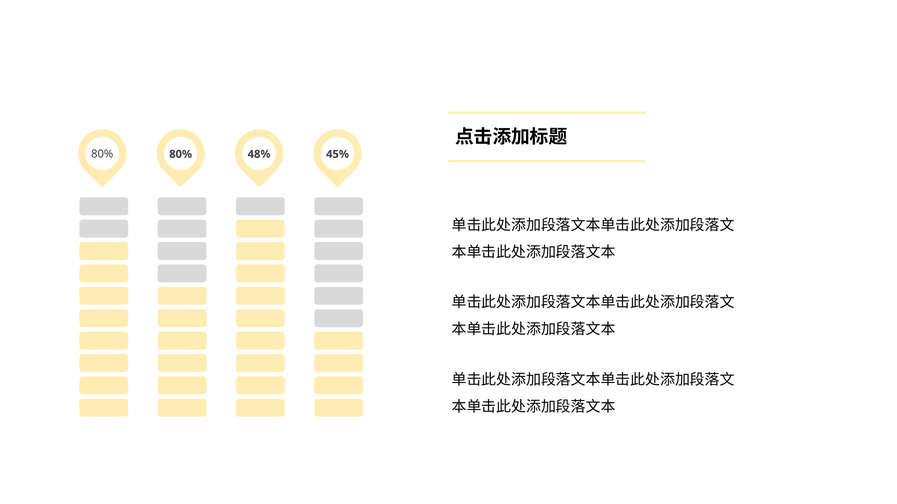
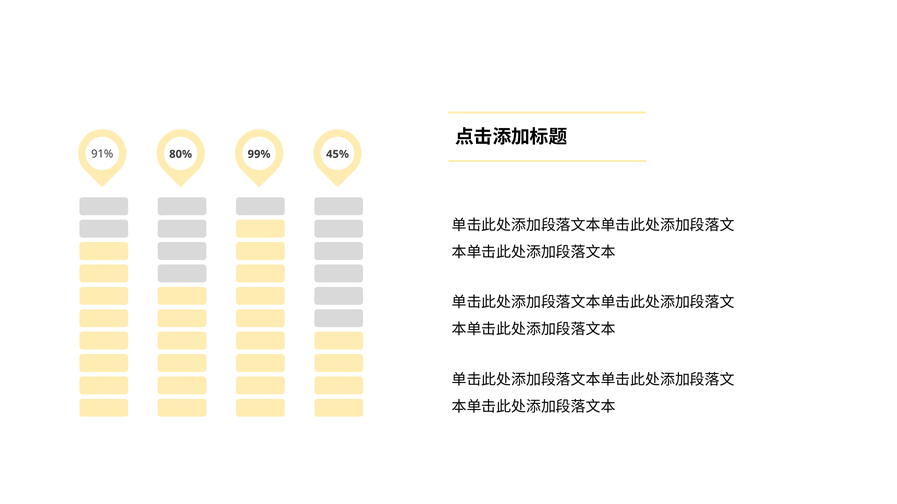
80% at (102, 154): 80% -> 91%
48%: 48% -> 99%
